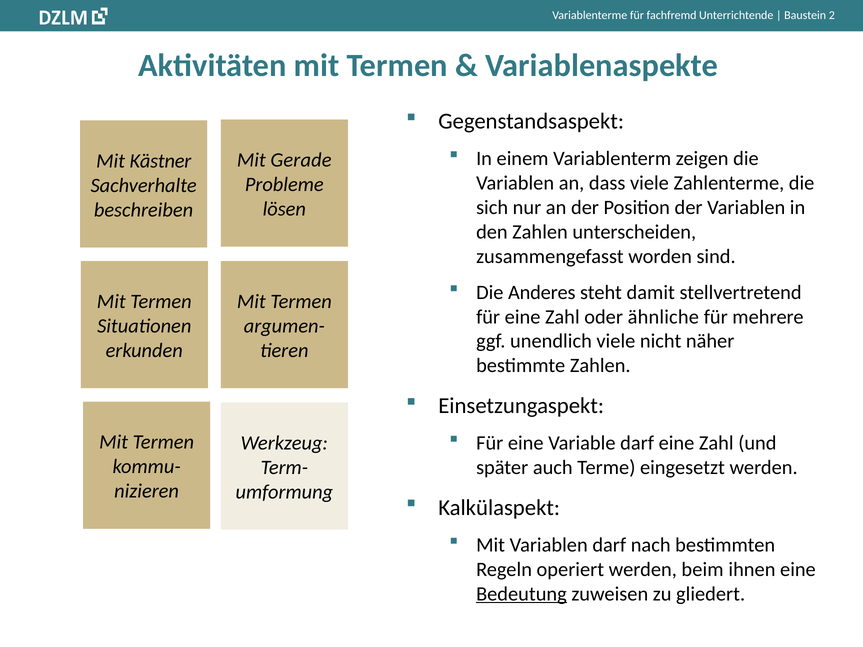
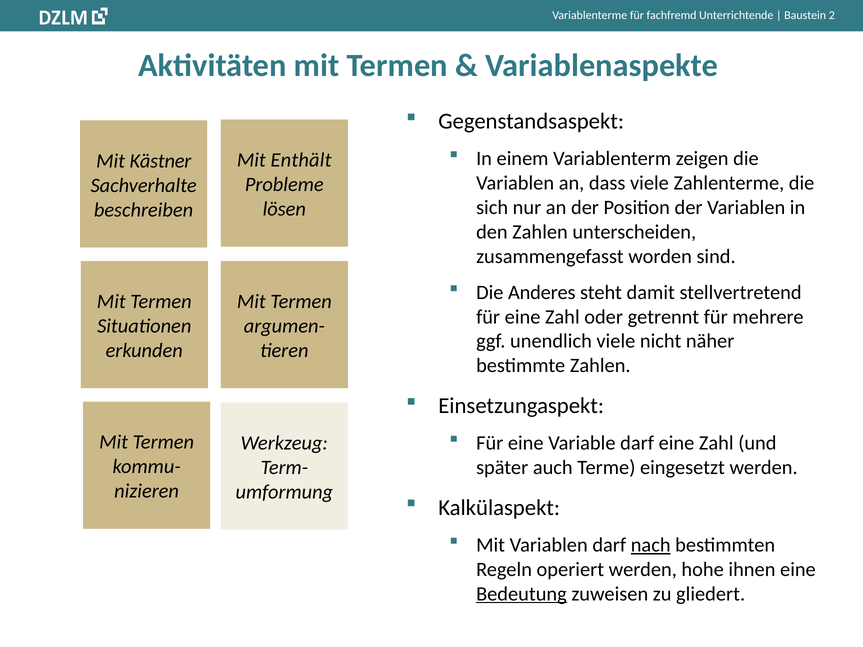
Gerade: Gerade -> Enthält
ähnliche: ähnliche -> getrennt
nach underline: none -> present
beim: beim -> hohe
